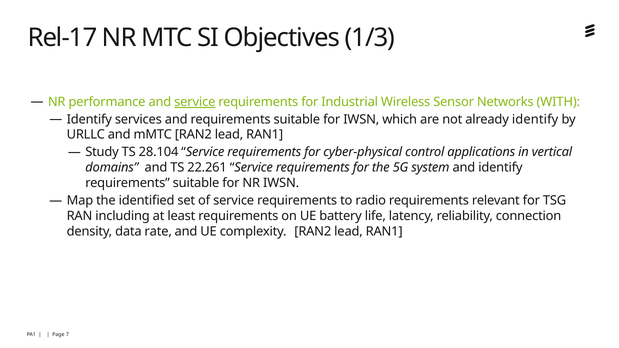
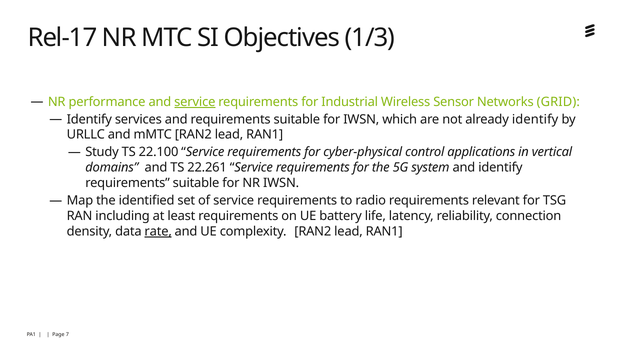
WITH: WITH -> GRID
28.104: 28.104 -> 22.100
rate underline: none -> present
